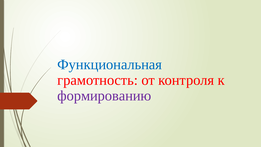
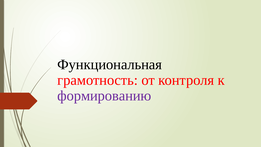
Функциональная colour: blue -> black
